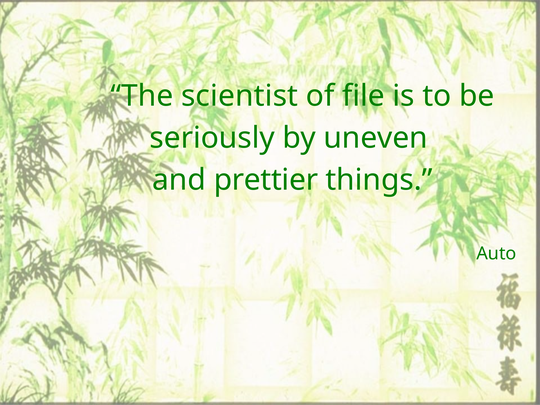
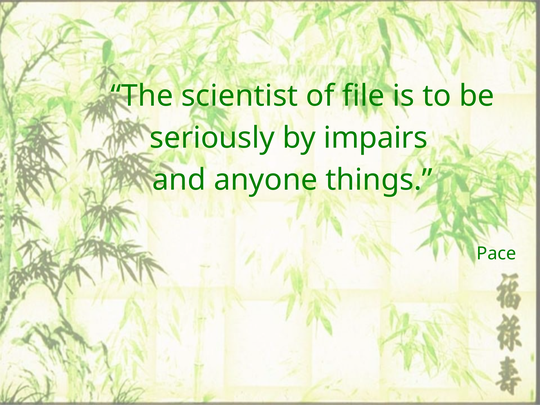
uneven: uneven -> impairs
prettier: prettier -> anyone
Auto: Auto -> Pace
